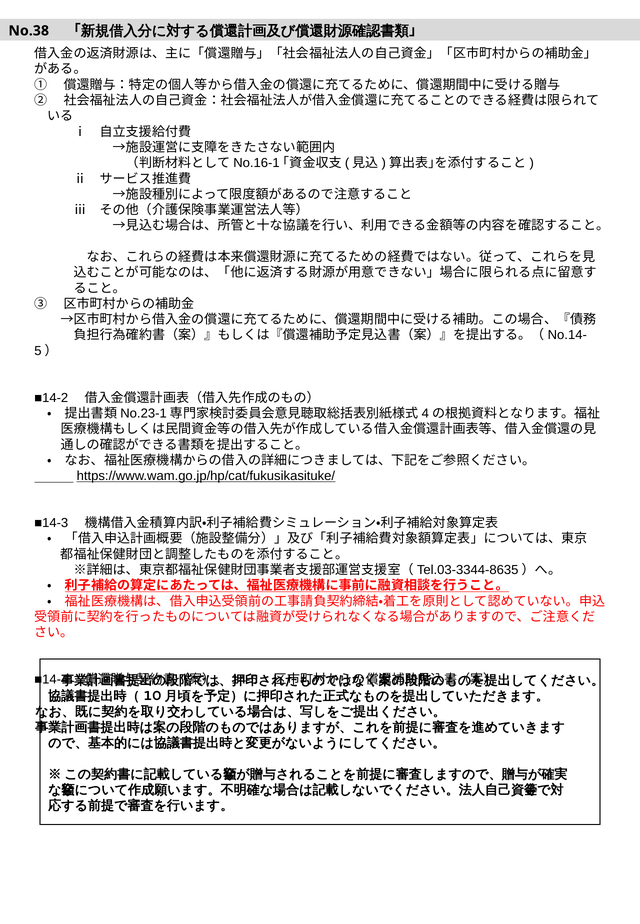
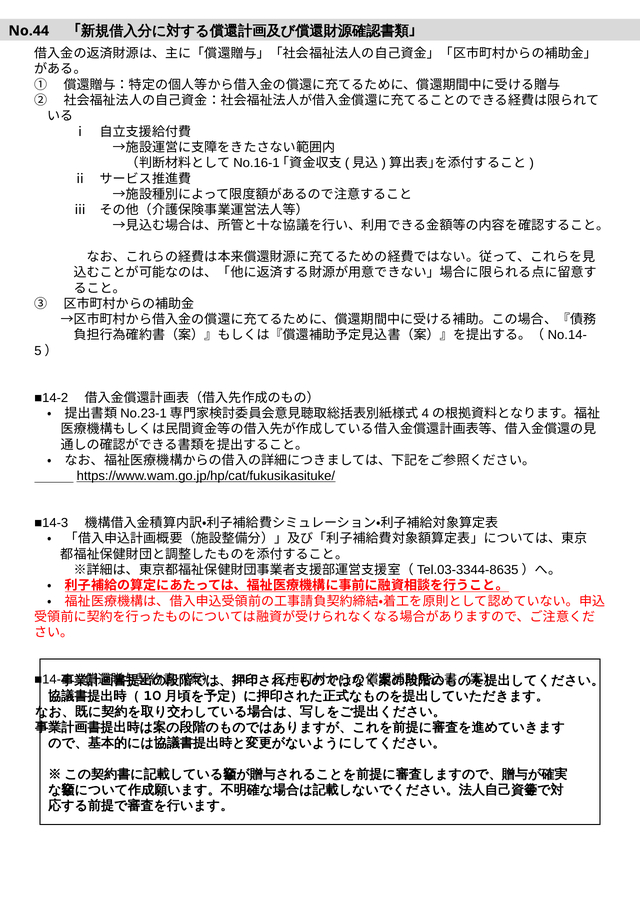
No.38: No.38 -> No.44
